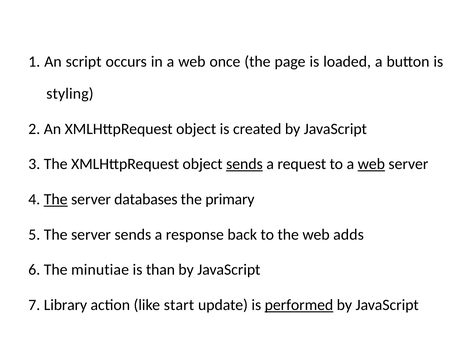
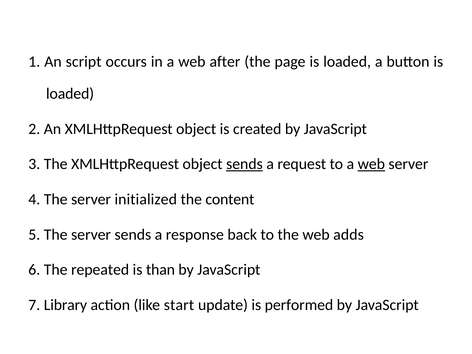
once: once -> after
styling at (70, 94): styling -> loaded
The at (56, 199) underline: present -> none
databases: databases -> initialized
primary: primary -> content
minutiae: minutiae -> repeated
performed underline: present -> none
